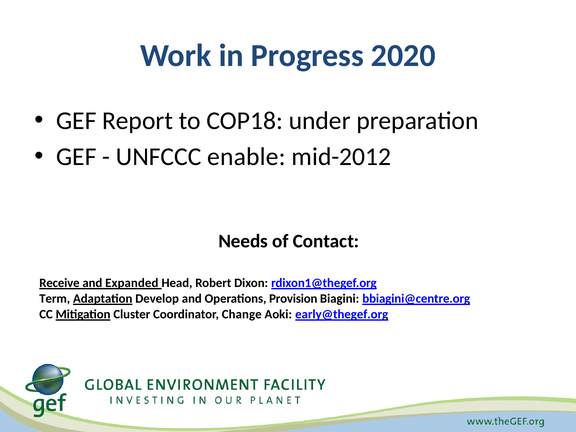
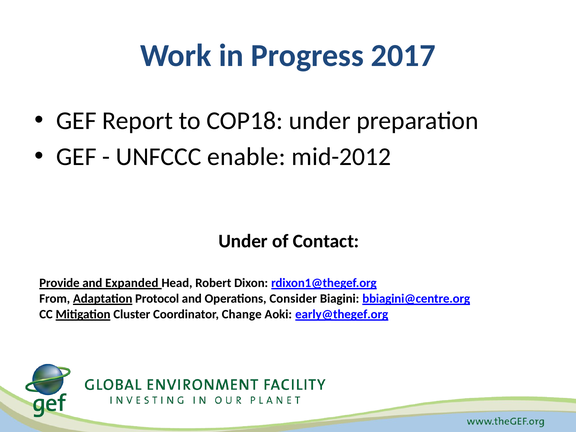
2020: 2020 -> 2017
Needs at (243, 241): Needs -> Under
Receive: Receive -> Provide
Term: Term -> From
Develop: Develop -> Protocol
Provision: Provision -> Consider
